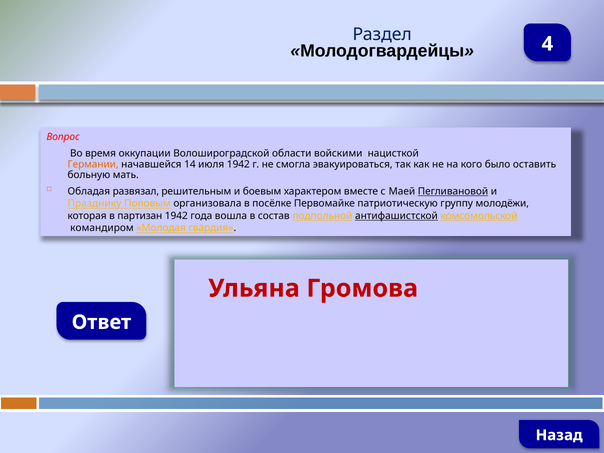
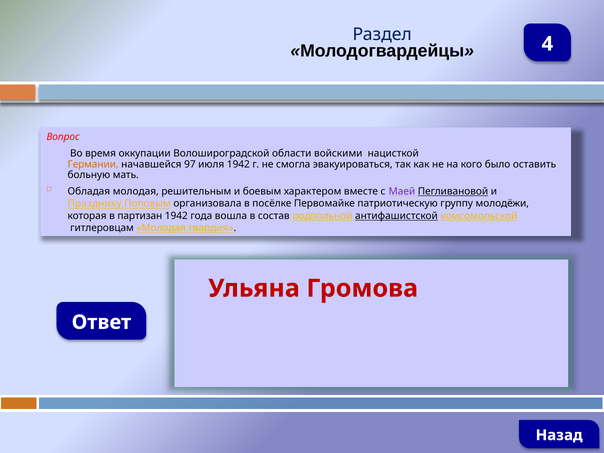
14: 14 -> 97
Обладая развязал: развязал -> молодая
Маей colour: black -> purple
командиром: командиром -> гитлеровцам
